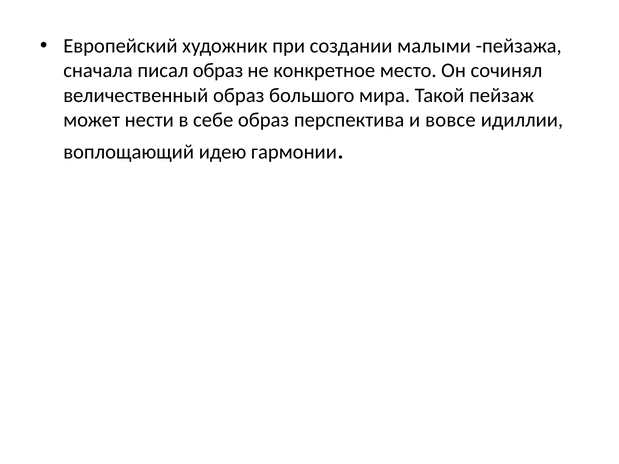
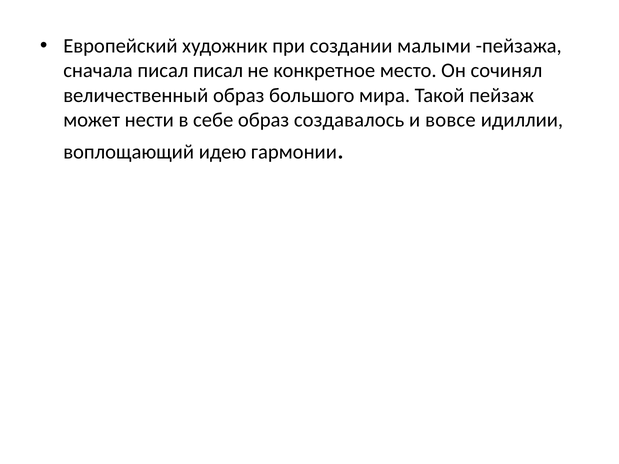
писал образ: образ -> писал
перспектива: перспектива -> создавалось
